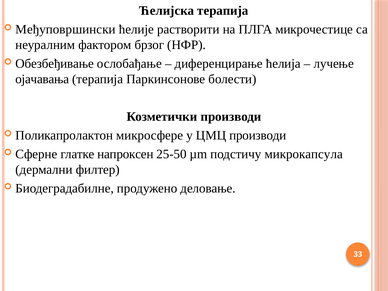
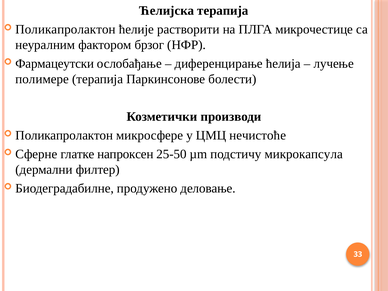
Међуповршински at (66, 29): Међуповршински -> Поликапролактон
Обезбеђивање: Обезбеђивање -> Фармацеутски
ојачавања: ојачавања -> полимере
ЦМЦ производи: производи -> нечистоће
